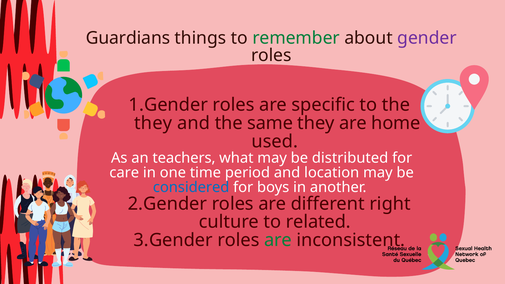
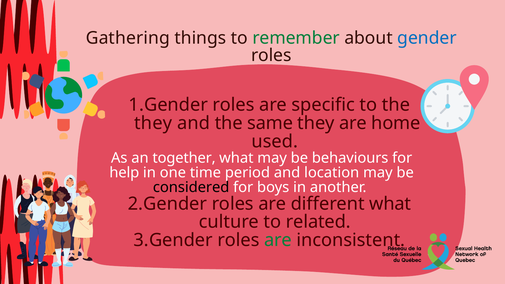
Guardians: Guardians -> Gathering
gender colour: purple -> blue
teachers: teachers -> together
distributed: distributed -> behaviours
care: care -> help
considered colour: blue -> black
different right: right -> what
